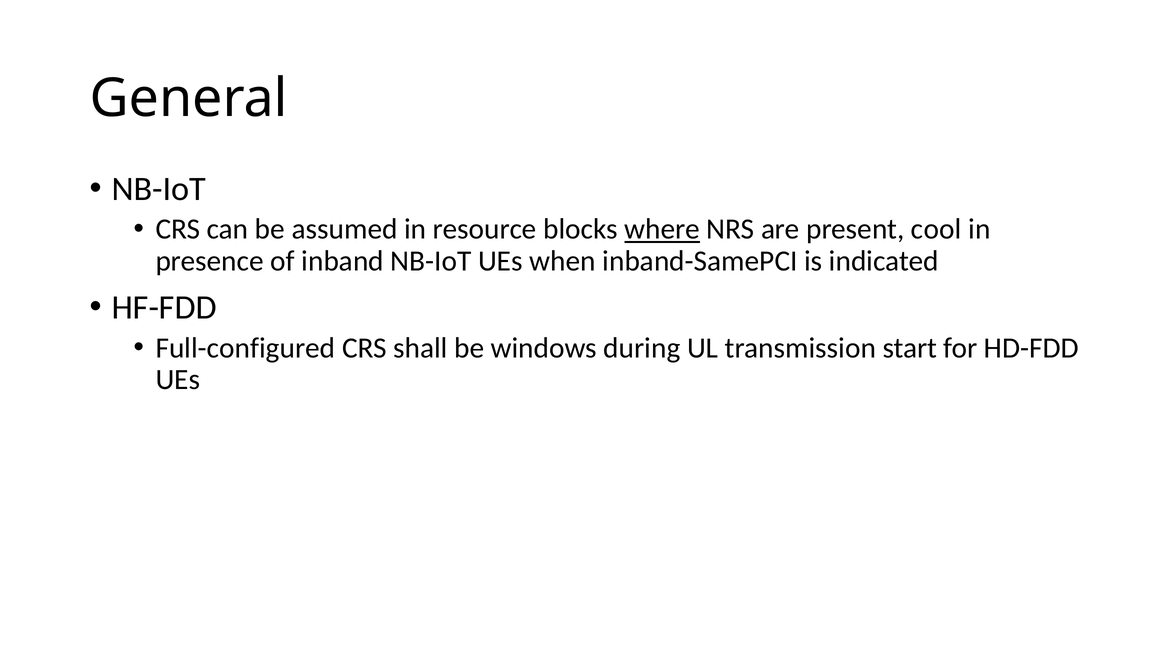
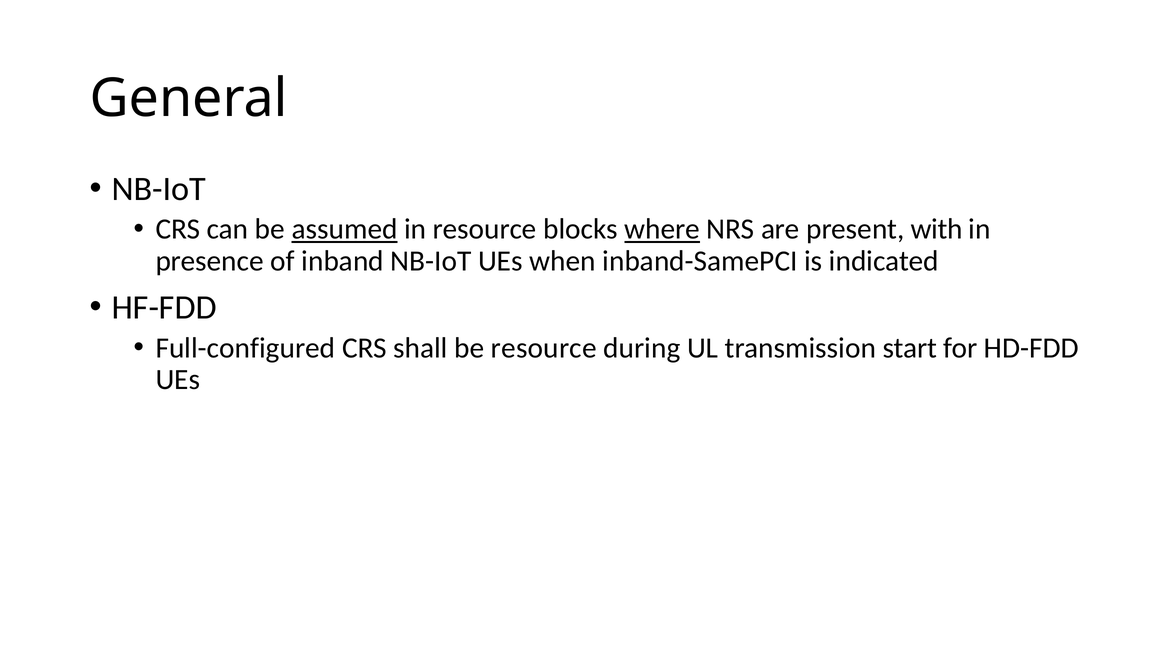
assumed underline: none -> present
cool: cool -> with
be windows: windows -> resource
